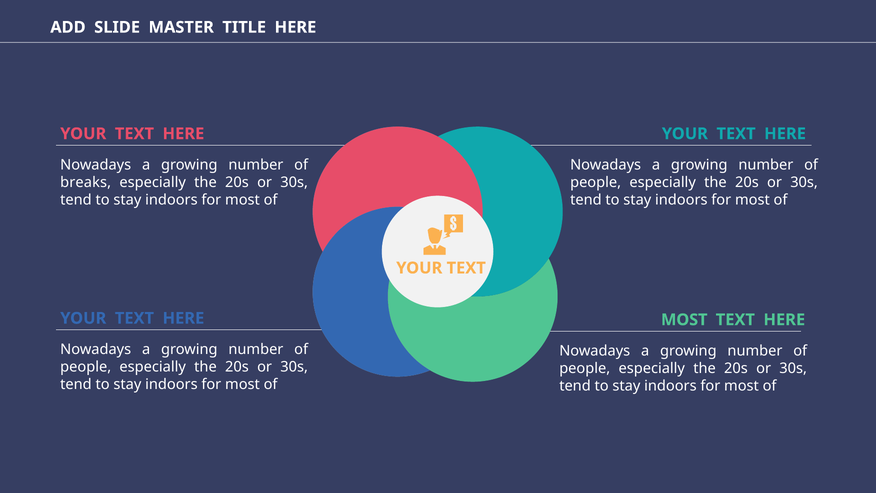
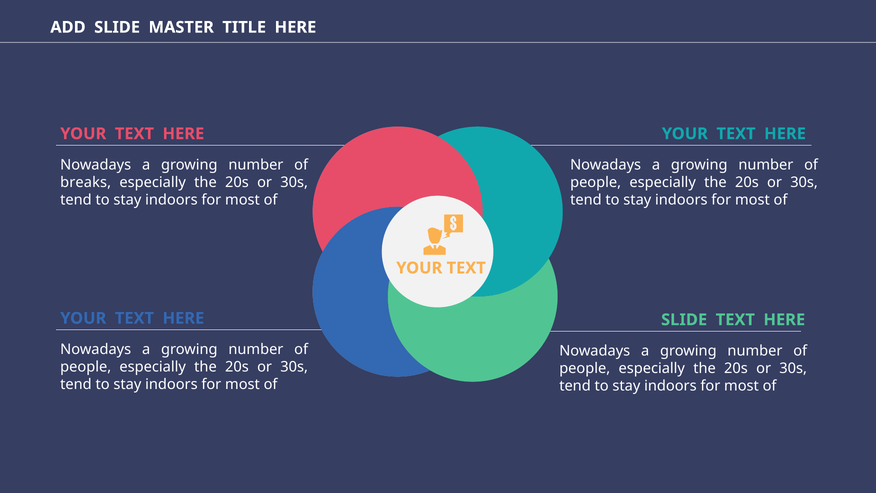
MOST at (684, 320): MOST -> SLIDE
